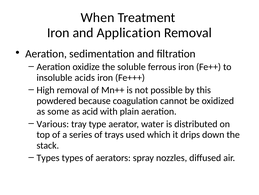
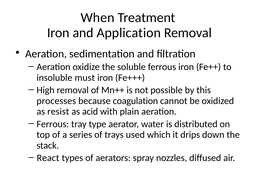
acids: acids -> must
powdered: powdered -> processes
some: some -> resist
Various at (53, 124): Various -> Ferrous
Types at (48, 157): Types -> React
